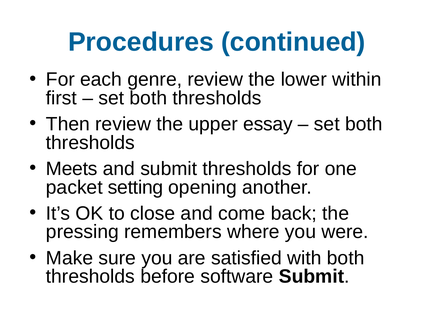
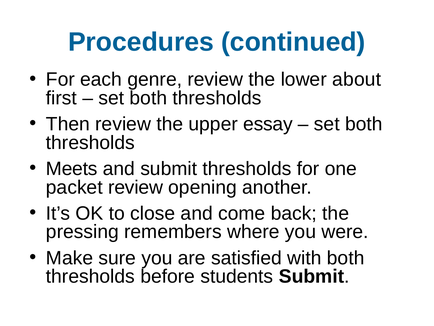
within: within -> about
packet setting: setting -> review
software: software -> students
